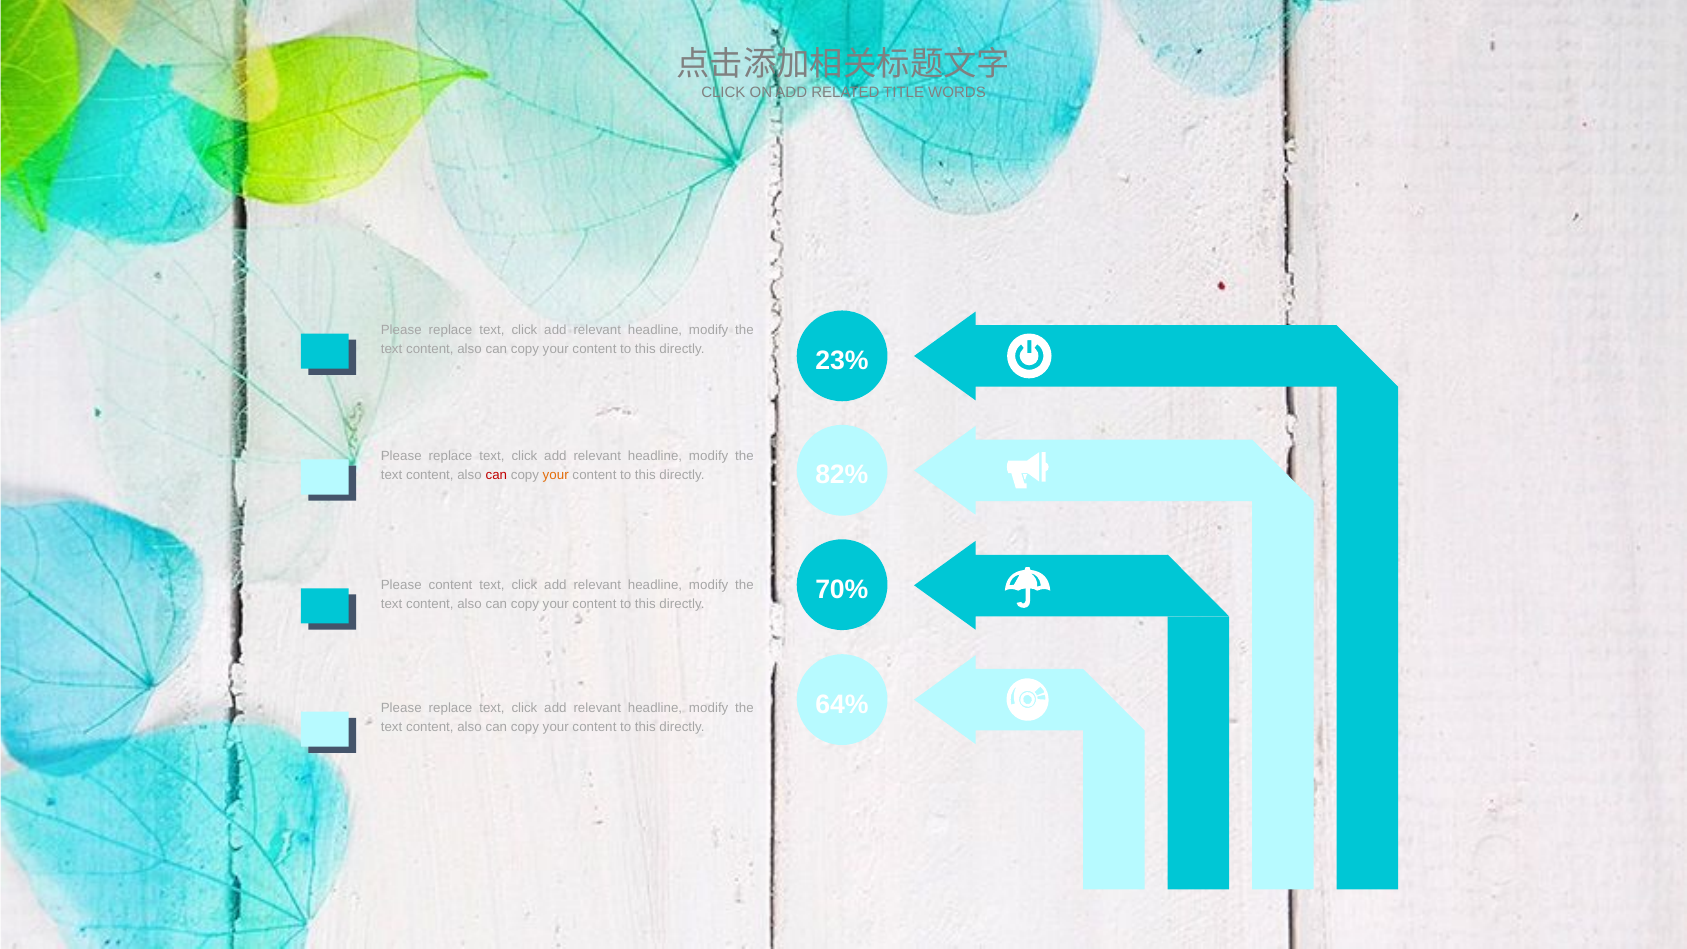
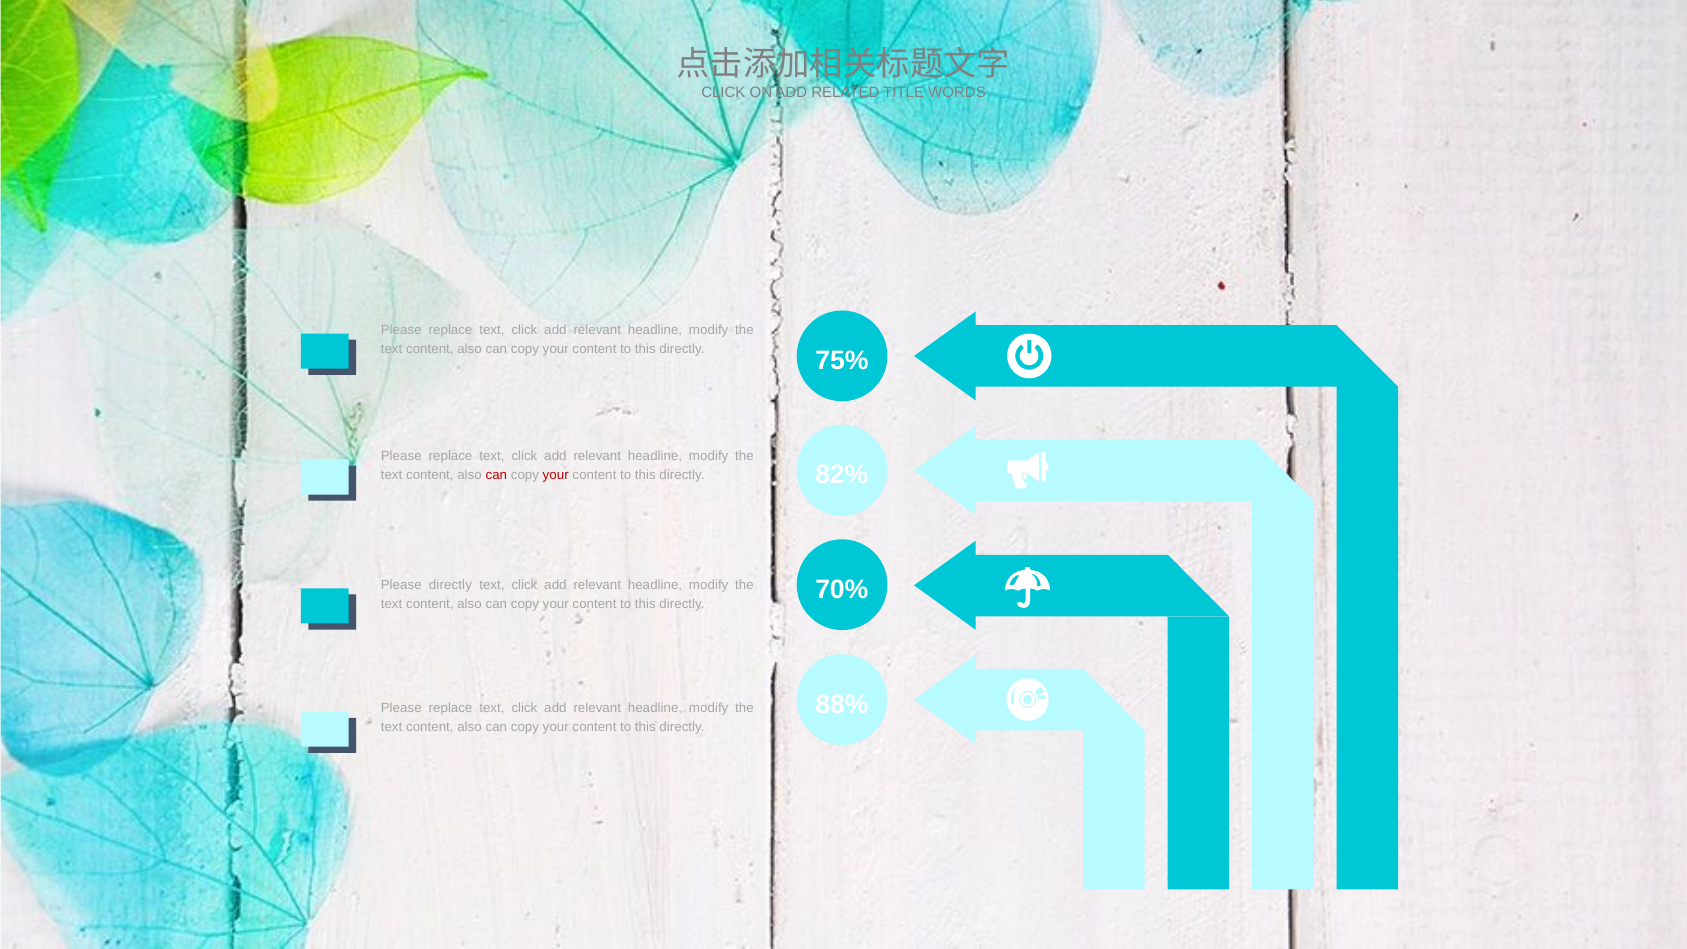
23%: 23% -> 75%
your at (556, 475) colour: orange -> red
Please content: content -> directly
64%: 64% -> 88%
